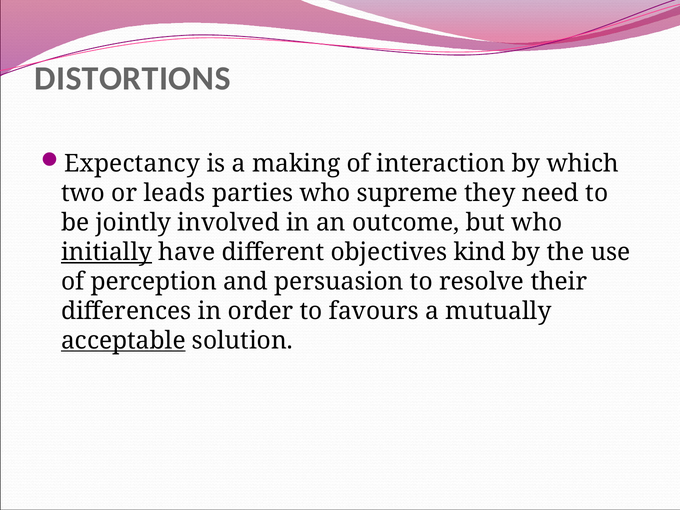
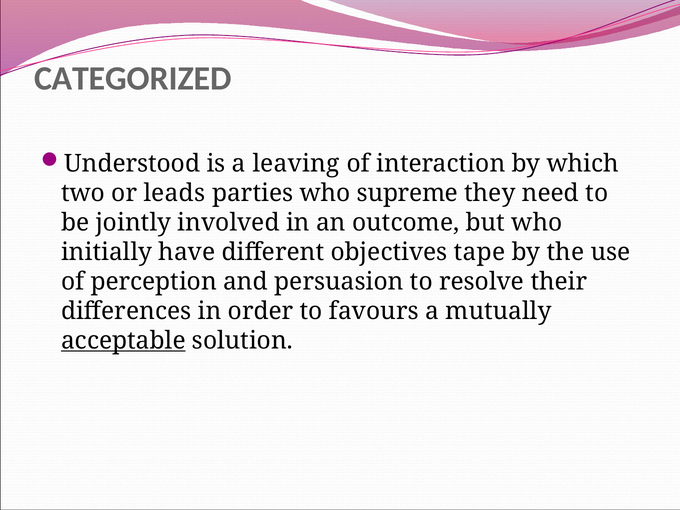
DISTORTIONS: DISTORTIONS -> CATEGORIZED
Expectancy: Expectancy -> Understood
making: making -> leaving
initially underline: present -> none
kind: kind -> tape
